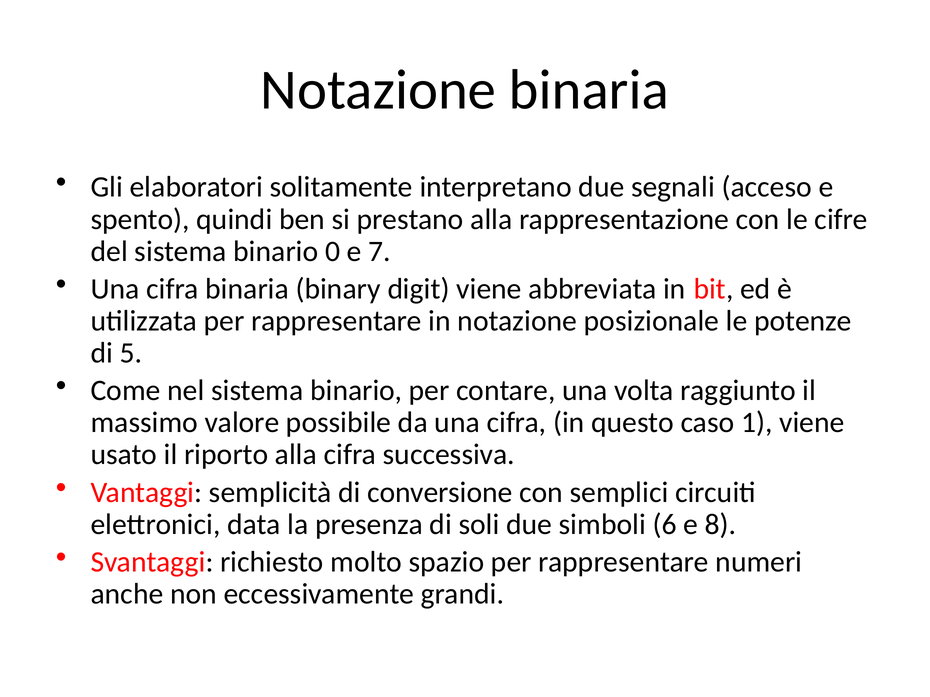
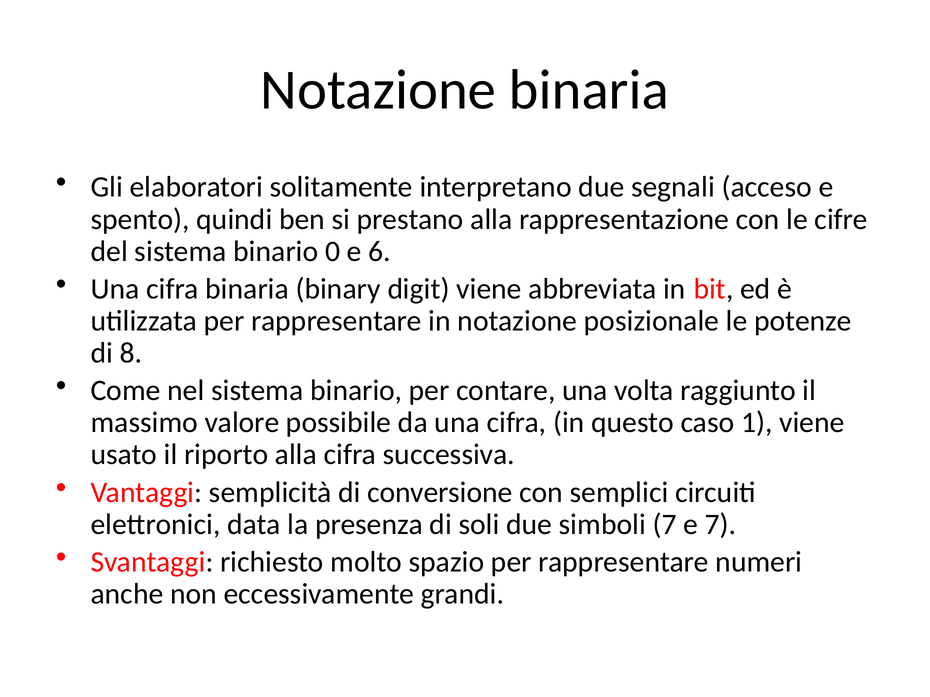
7: 7 -> 6
5: 5 -> 8
simboli 6: 6 -> 7
e 8: 8 -> 7
